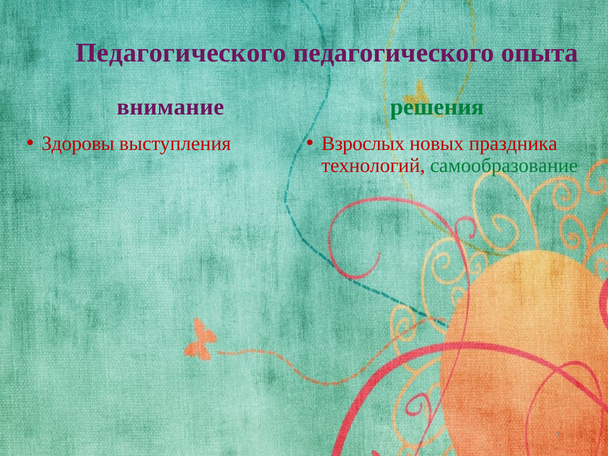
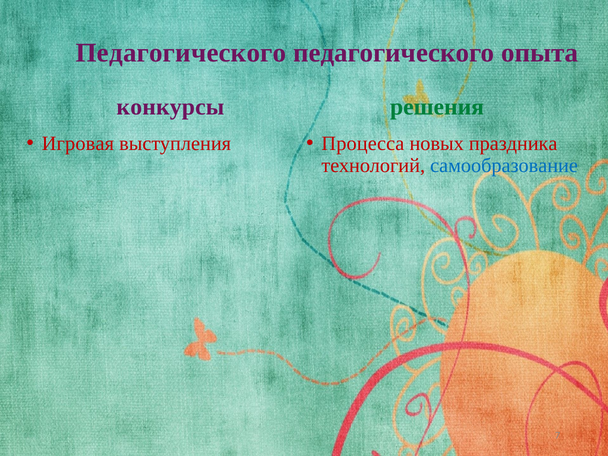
внимание: внимание -> конкурсы
Здоровы: Здоровы -> Игровая
Взрослых: Взрослых -> Процесса
самообразование colour: green -> blue
